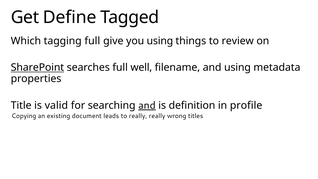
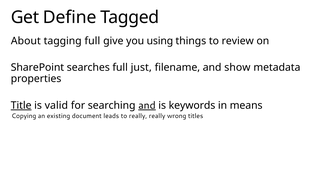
Which: Which -> About
SharePoint underline: present -> none
well: well -> just
and using: using -> show
Title underline: none -> present
definition: definition -> keywords
profile: profile -> means
